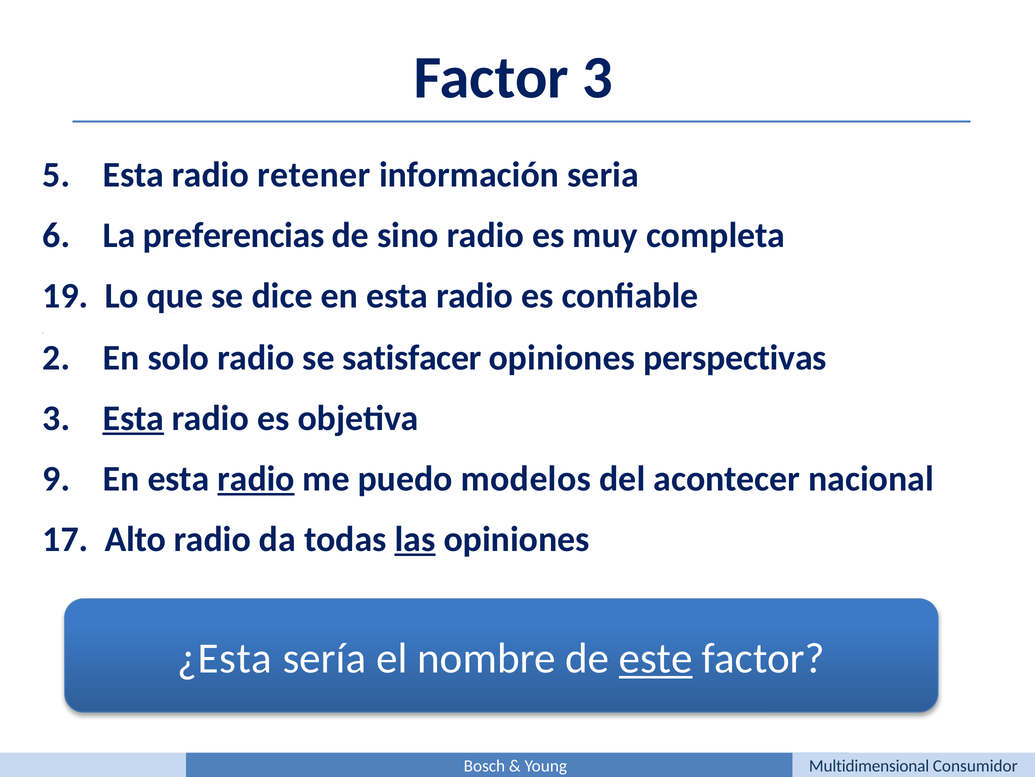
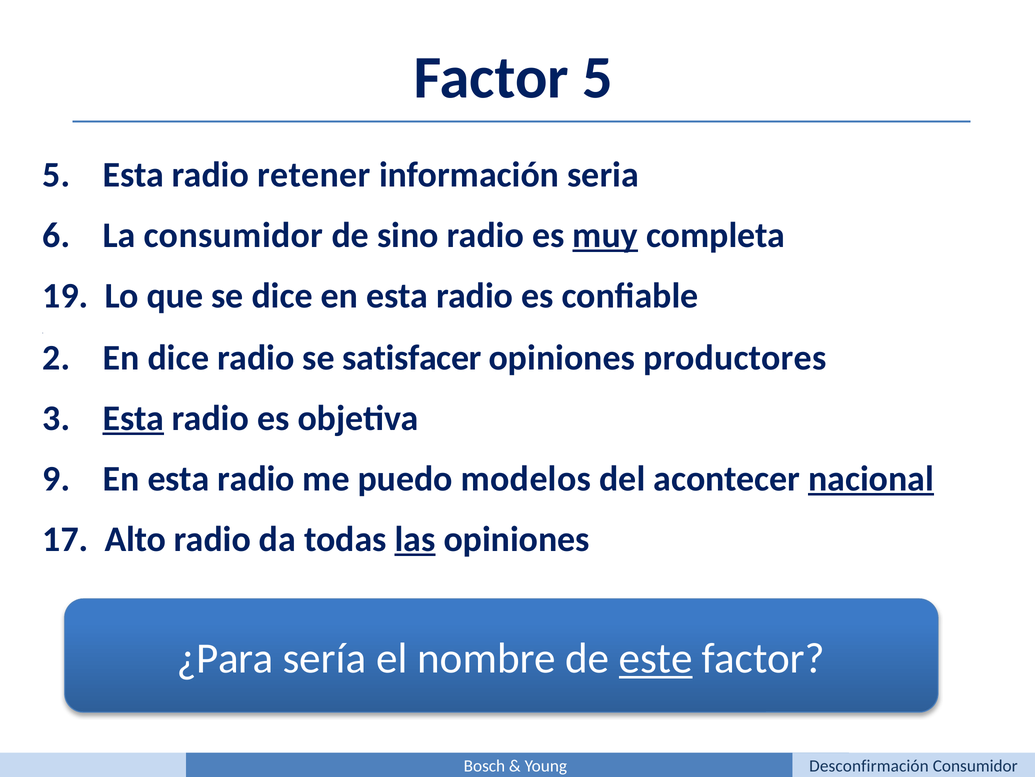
Factor 3: 3 -> 5
La preferencias: preferencias -> consumidor
muy underline: none -> present
En solo: solo -> dice
perspectivas: perspectivas -> productores
radio at (256, 478) underline: present -> none
nacional underline: none -> present
¿Esta: ¿Esta -> ¿Para
Multidimensional: Multidimensional -> Desconfirmación
